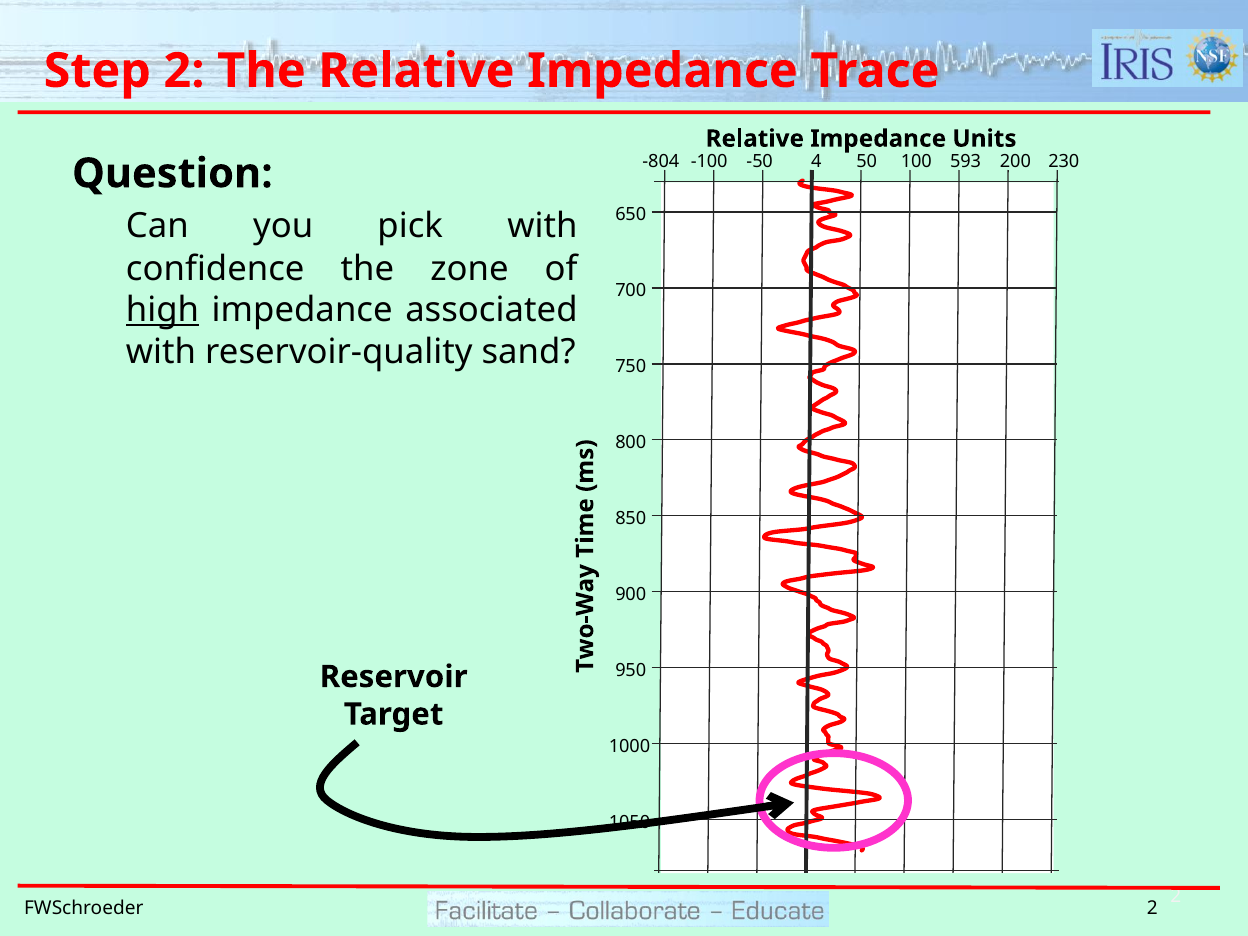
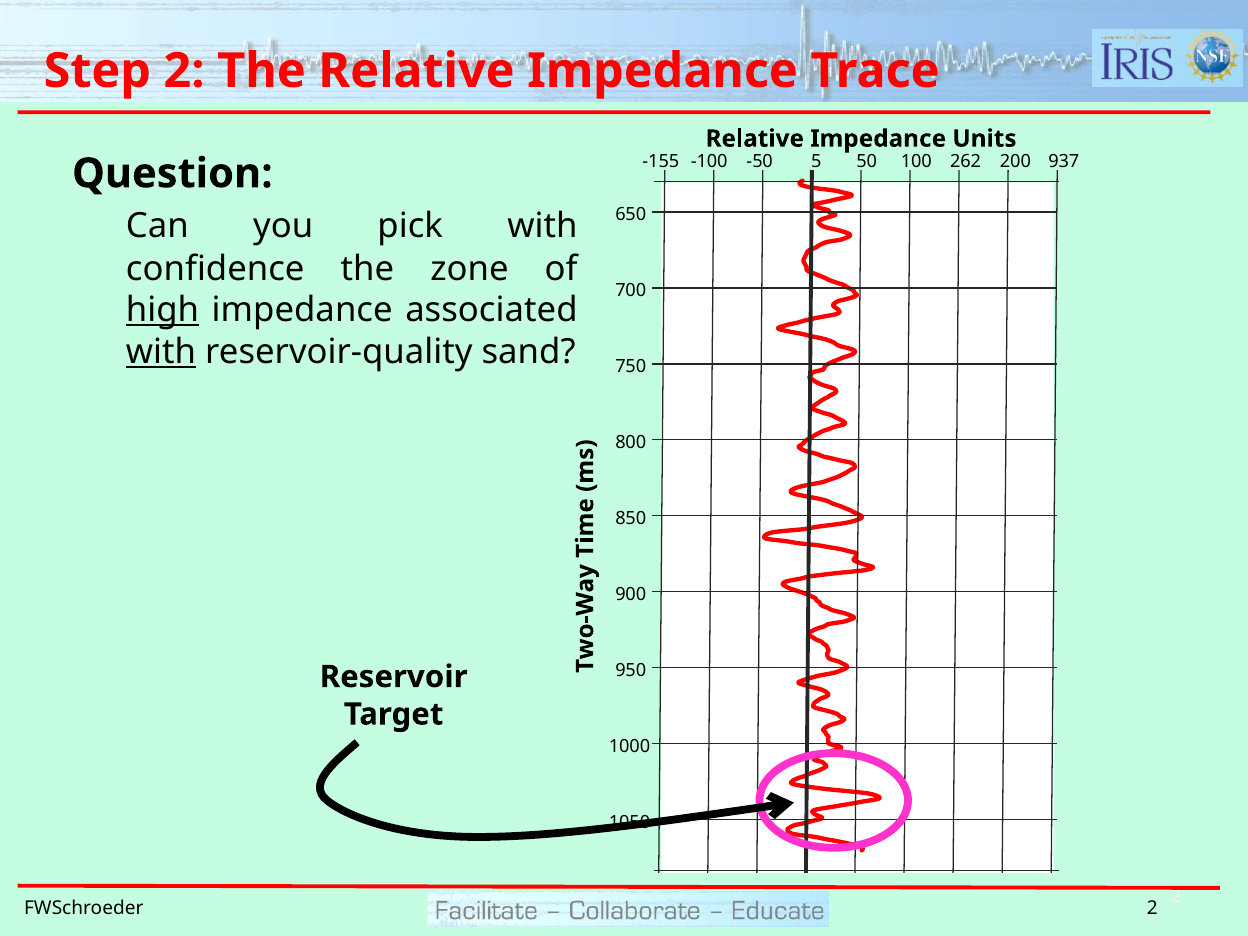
-804: -804 -> -155
4: 4 -> 5
593: 593 -> 262
230: 230 -> 937
with at (161, 352) underline: none -> present
